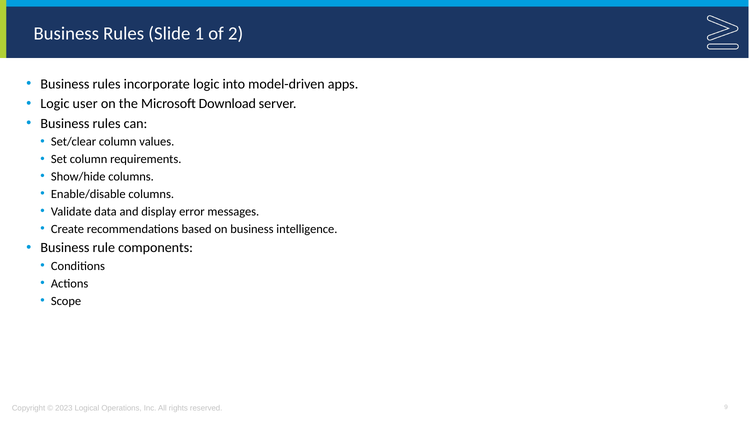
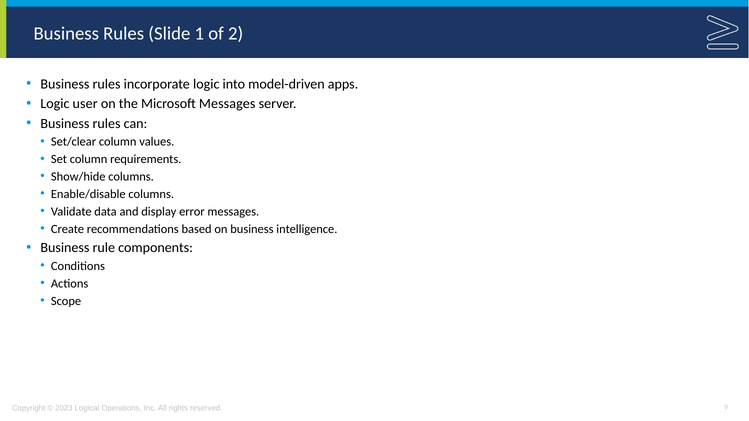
Microsoft Download: Download -> Messages
